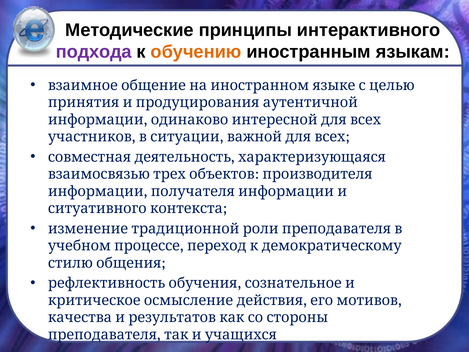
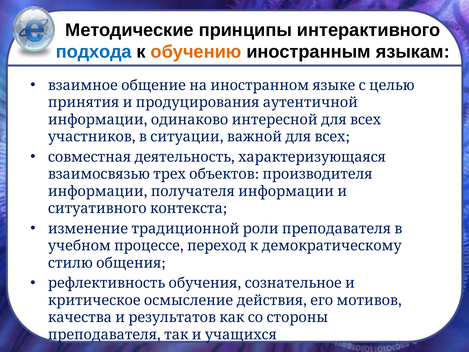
подхода colour: purple -> blue
